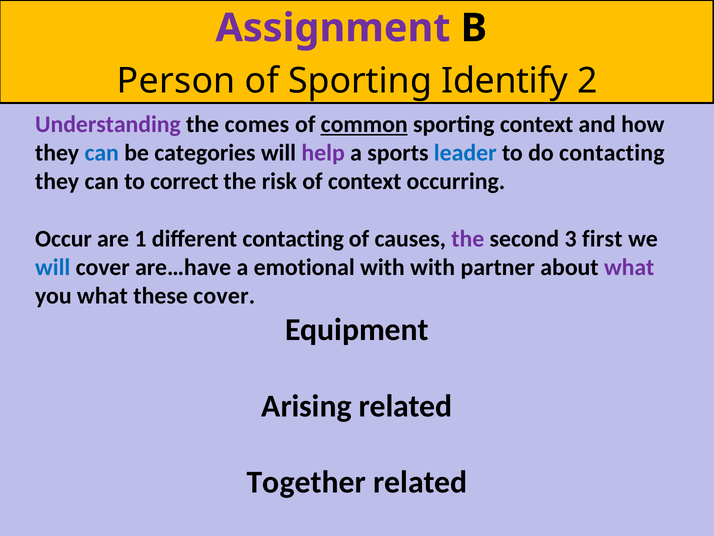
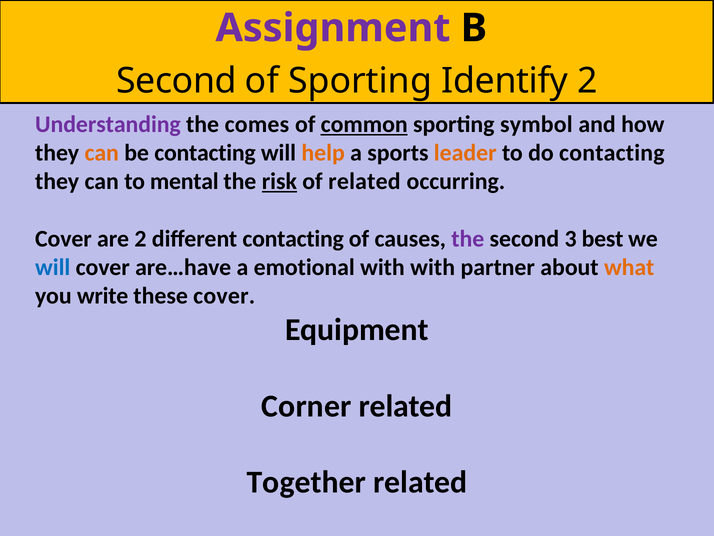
Person at (176, 81): Person -> Second
sporting context: context -> symbol
can at (102, 153) colour: blue -> orange
be categories: categories -> contacting
help colour: purple -> orange
leader colour: blue -> orange
correct: correct -> mental
risk underline: none -> present
of context: context -> related
Occur at (63, 239): Occur -> Cover
are 1: 1 -> 2
first: first -> best
what at (629, 267) colour: purple -> orange
you what: what -> write
Arising: Arising -> Corner
